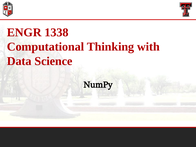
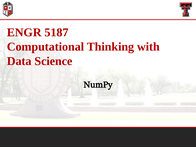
1338: 1338 -> 5187
